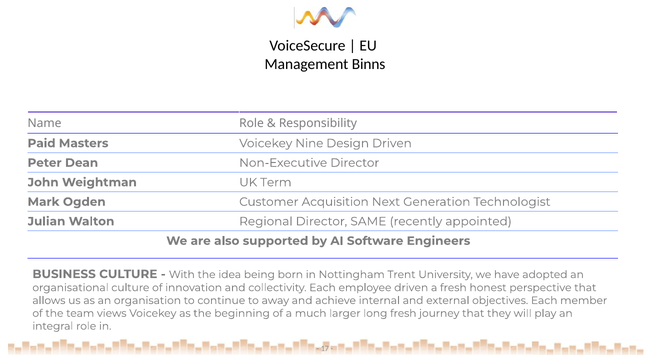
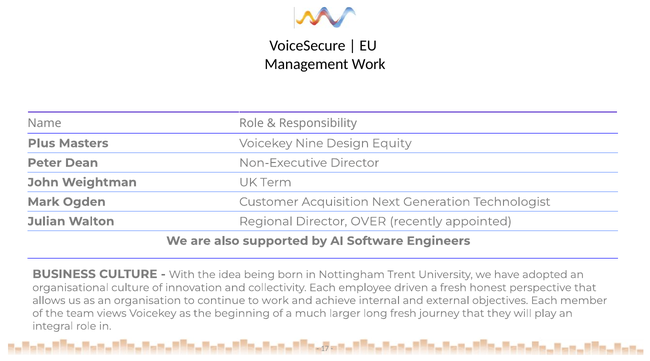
Management Binns: Binns -> Work
Paid: Paid -> Plus
Design Driven: Driven -> Equity
SAME: SAME -> OVER
to away: away -> work
